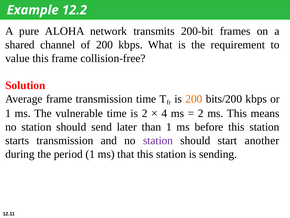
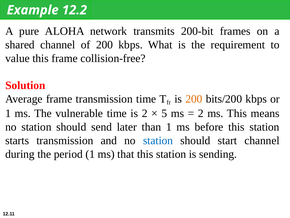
4: 4 -> 5
station at (158, 140) colour: purple -> blue
start another: another -> channel
